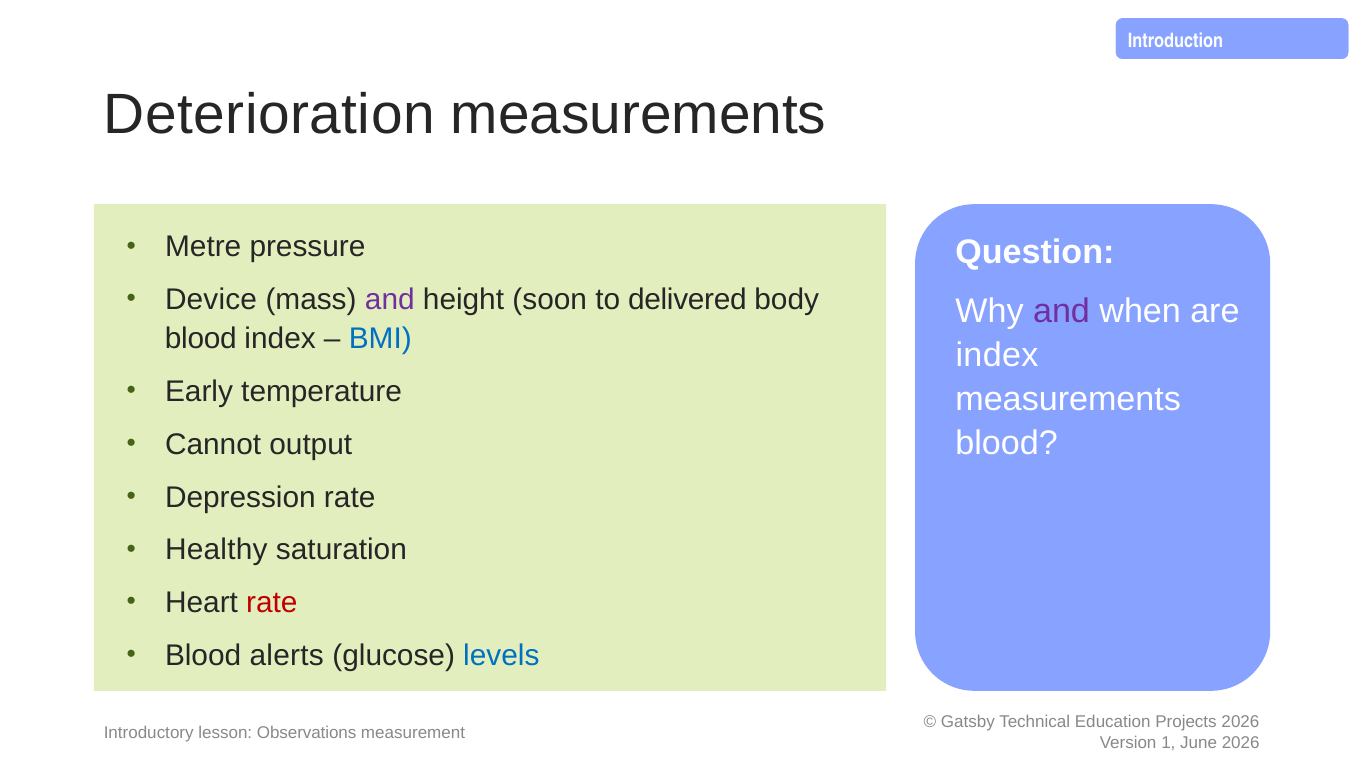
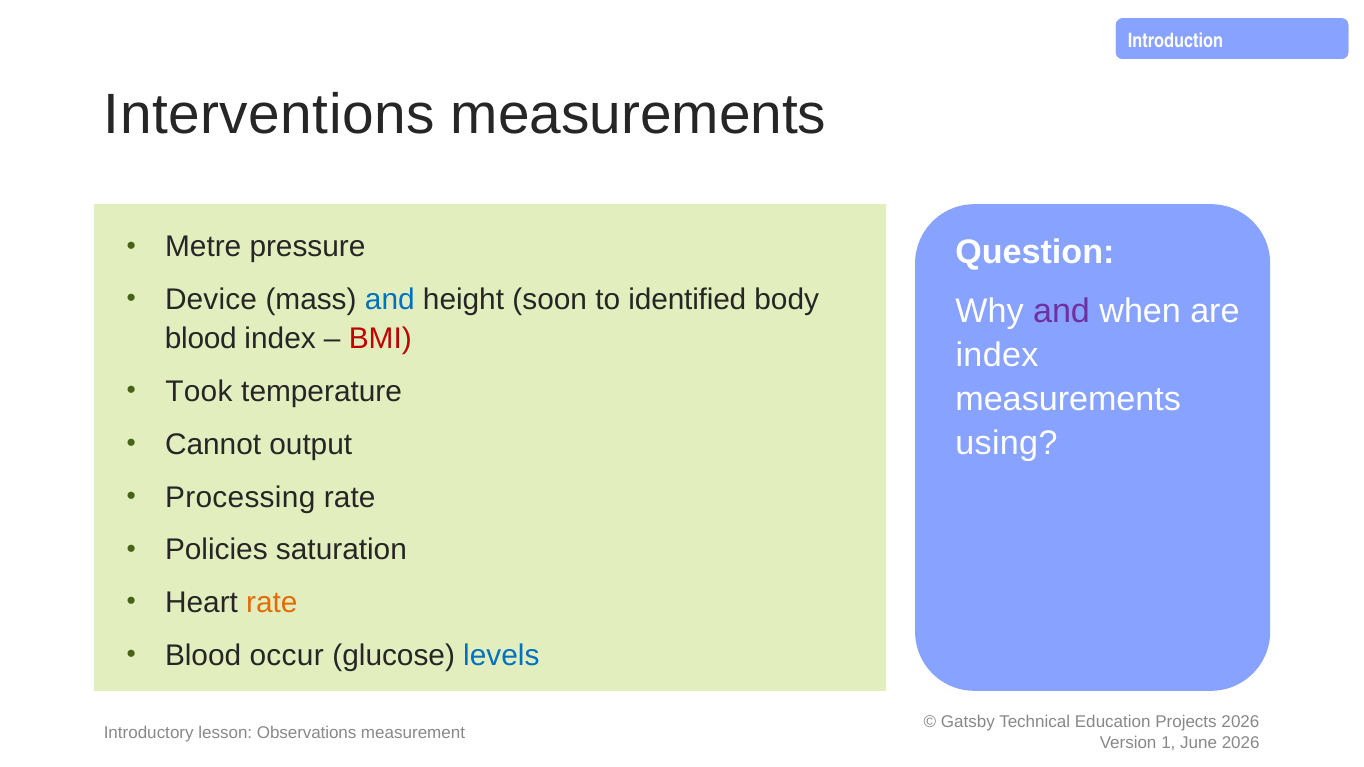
Deterioration: Deterioration -> Interventions
and at (390, 300) colour: purple -> blue
delivered: delivered -> identified
BMI colour: blue -> red
Early: Early -> Took
blood at (1007, 444): blood -> using
Depression: Depression -> Processing
Healthy: Healthy -> Policies
rate at (272, 603) colour: red -> orange
alerts: alerts -> occur
